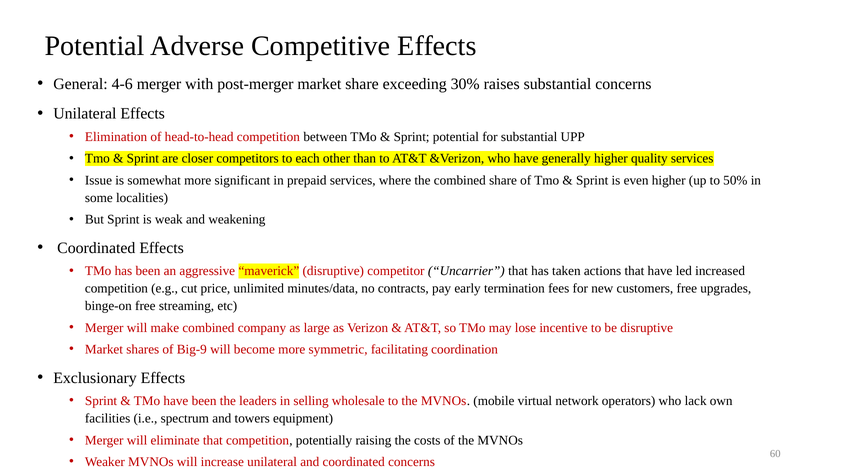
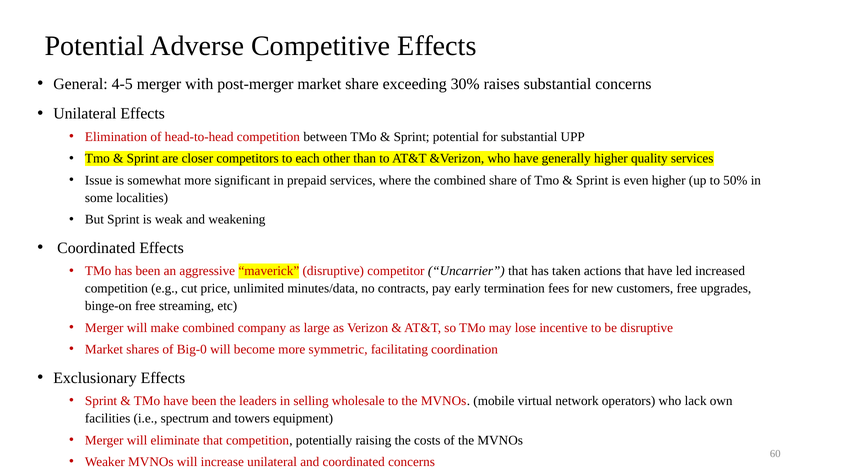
4-6: 4-6 -> 4-5
Big-9: Big-9 -> Big-0
